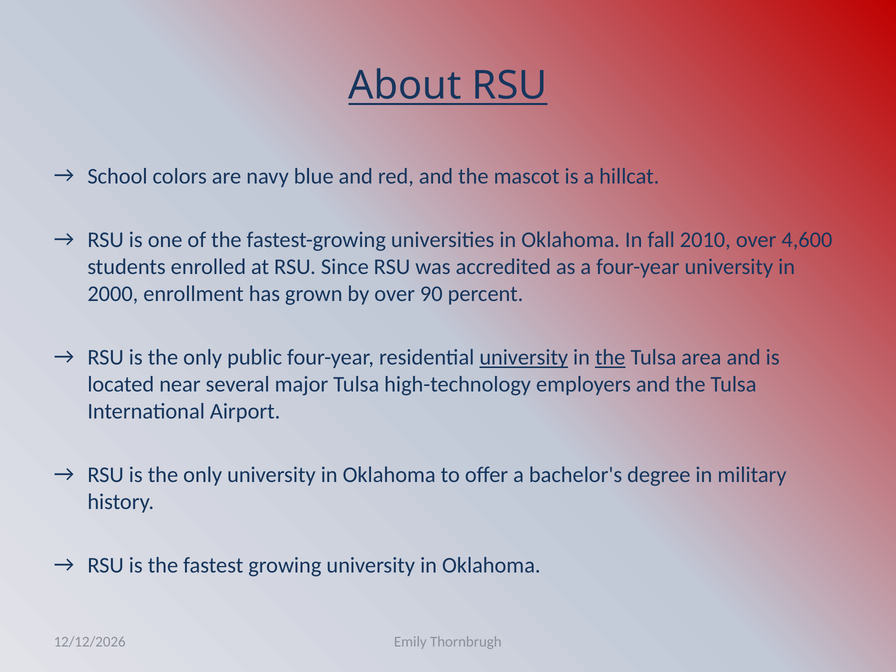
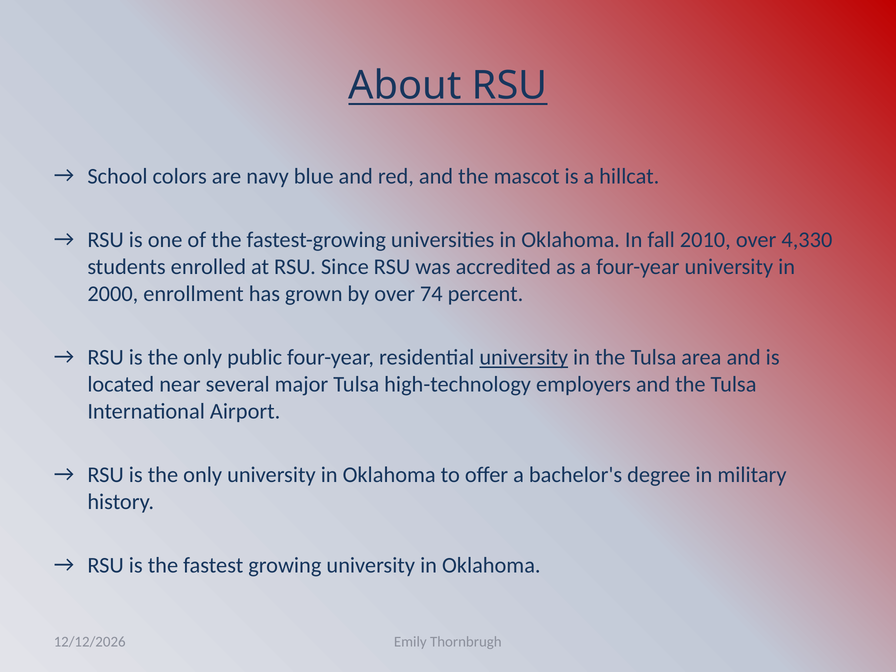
4,600: 4,600 -> 4,330
90: 90 -> 74
the at (610, 357) underline: present -> none
